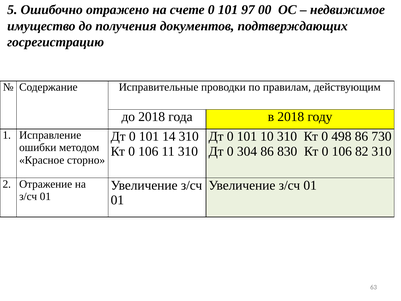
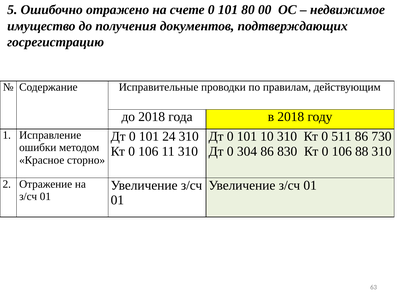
97: 97 -> 80
14: 14 -> 24
498: 498 -> 511
82: 82 -> 88
